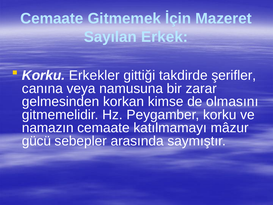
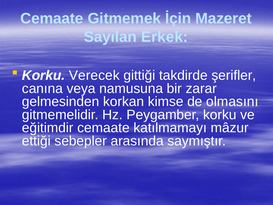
Erkekler: Erkekler -> Verecek
namazın: namazın -> eğitimdir
gücü: gücü -> ettiği
